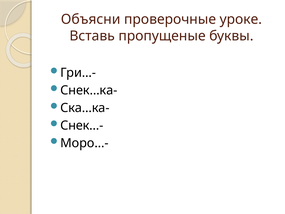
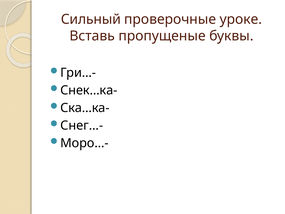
Объясни: Объясни -> Сильный
Снек…-: Снек…- -> Снег…-
